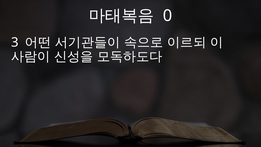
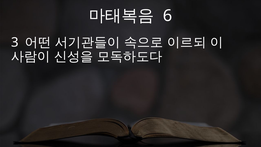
0: 0 -> 6
